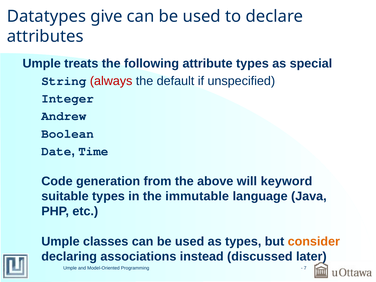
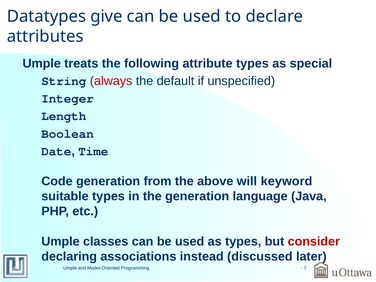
Andrew: Andrew -> Length
the immutable: immutable -> generation
consider colour: orange -> red
